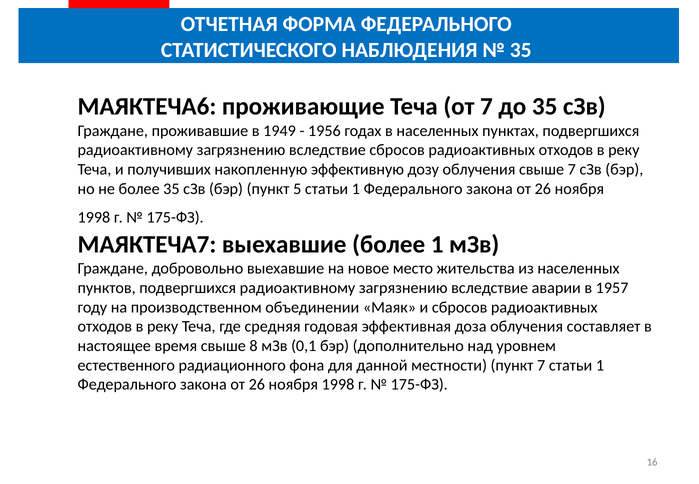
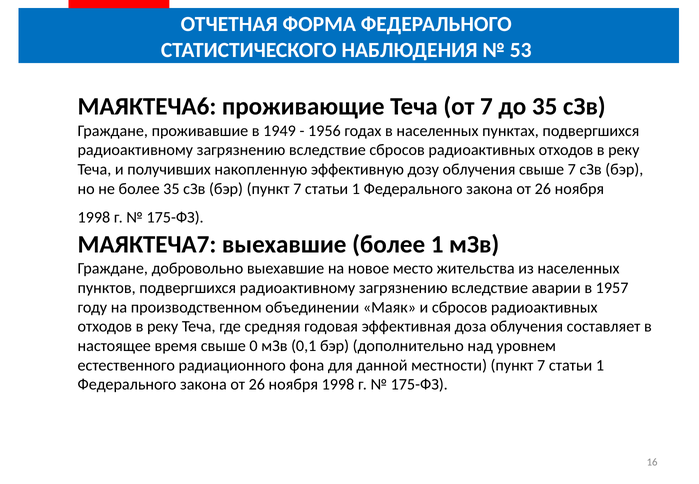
35 at (521, 50): 35 -> 53
бэр пункт 5: 5 -> 7
8: 8 -> 0
